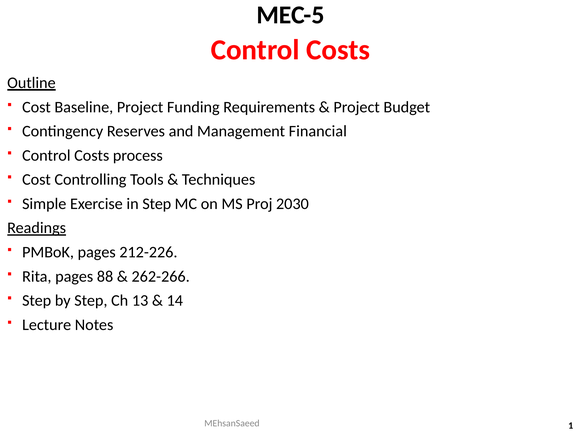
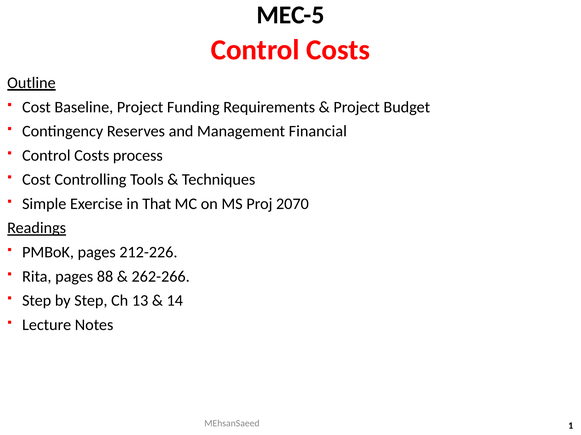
in Step: Step -> That
2030: 2030 -> 2070
